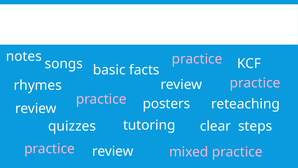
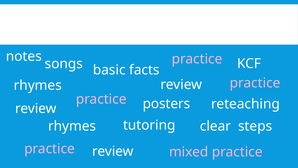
quizzes at (72, 126): quizzes -> rhymes
